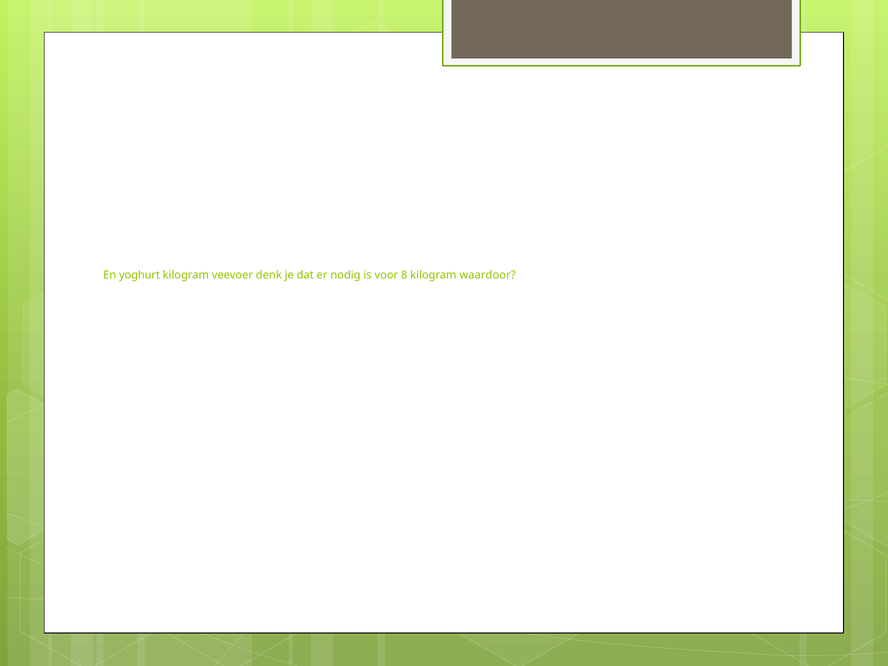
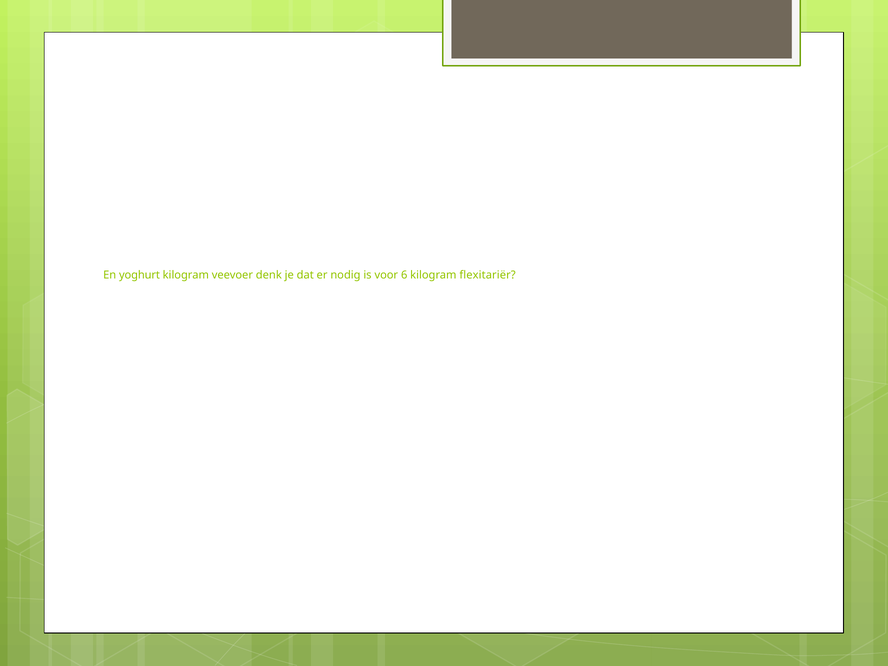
8: 8 -> 6
waardoor: waardoor -> flexitariër
